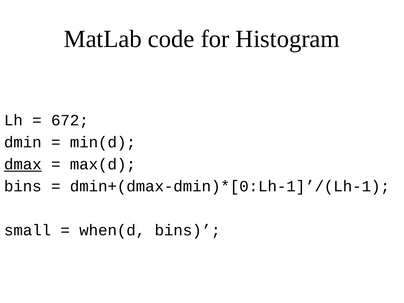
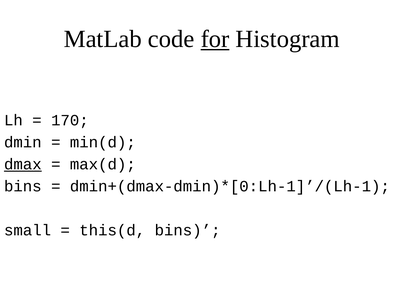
for underline: none -> present
672: 672 -> 170
when(d: when(d -> this(d
